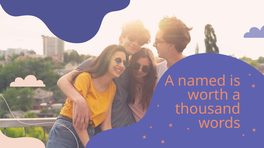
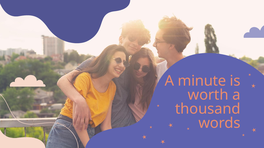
named: named -> minute
